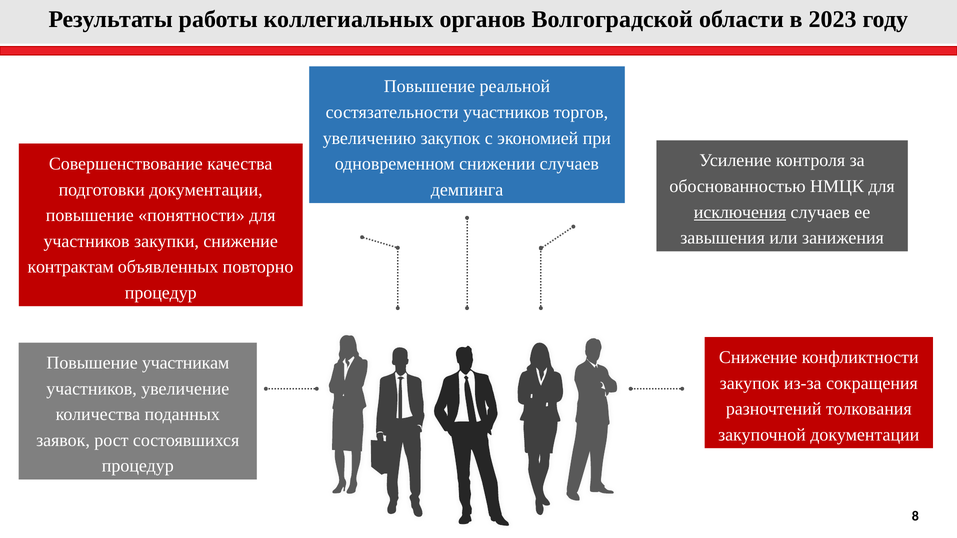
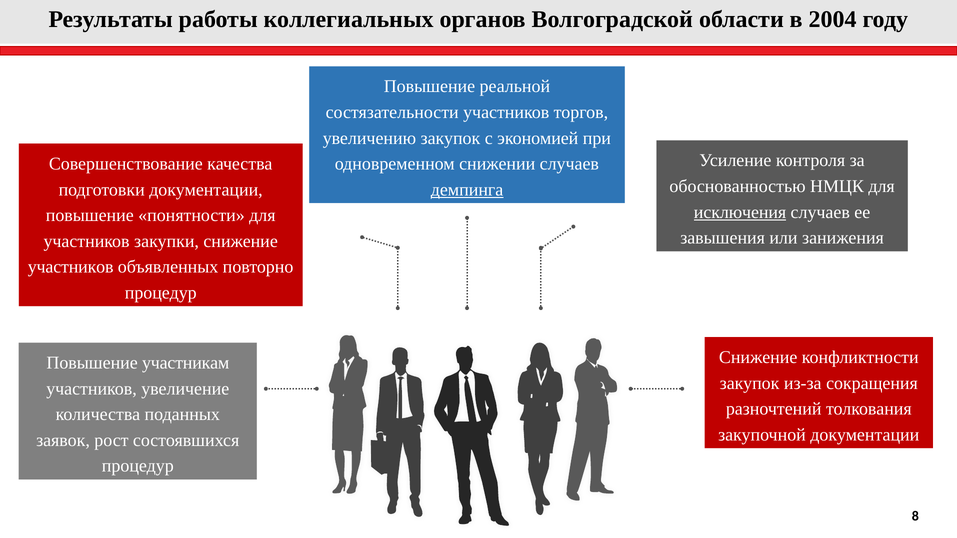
2023: 2023 -> 2004
демпинга underline: none -> present
контрактам at (71, 267): контрактам -> участников
